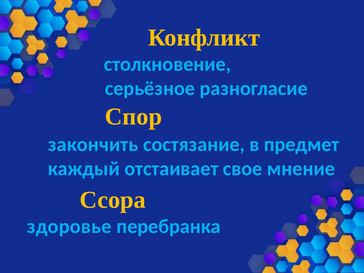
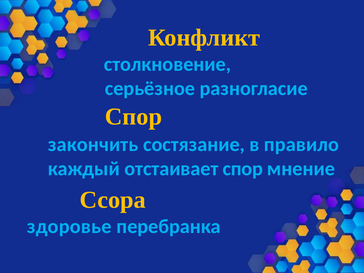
предмет: предмет -> правило
отстаивает свое: свое -> спор
